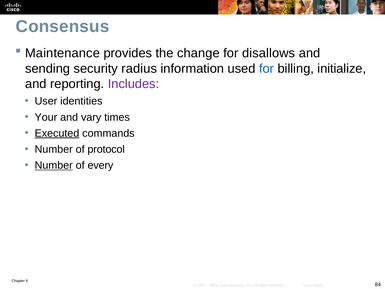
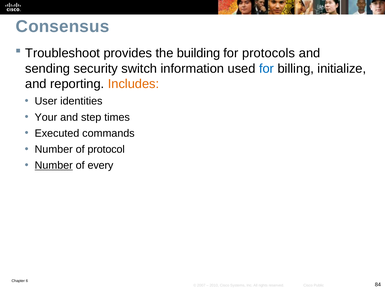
Maintenance: Maintenance -> Troubleshoot
change: change -> building
disallows: disallows -> protocols
radius: radius -> switch
Includes colour: purple -> orange
vary: vary -> step
Executed underline: present -> none
